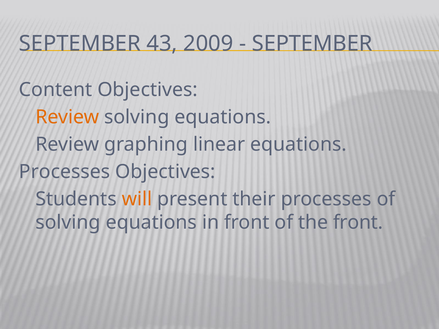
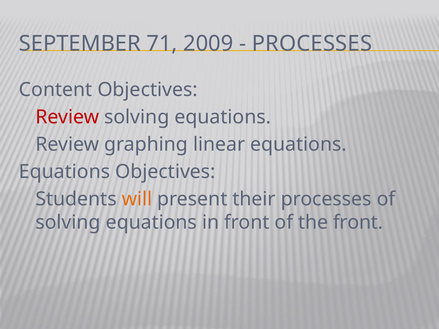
43: 43 -> 71
SEPTEMBER at (312, 44): SEPTEMBER -> PROCESSES
Review at (67, 117) colour: orange -> red
Processes at (65, 172): Processes -> Equations
